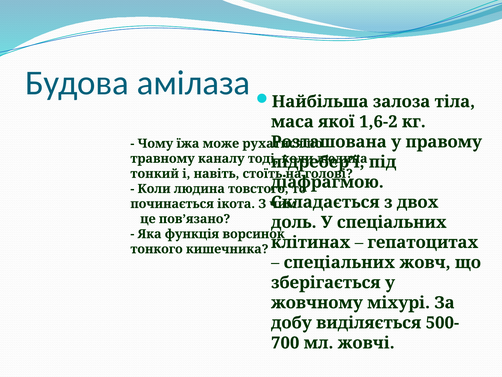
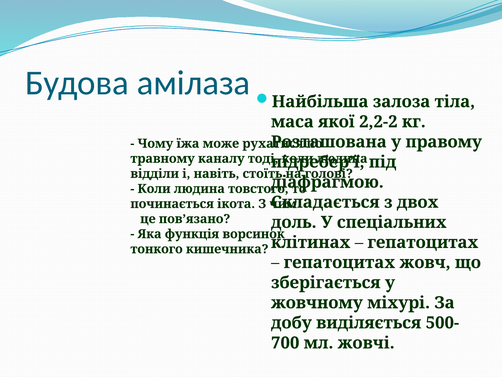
1,6-2: 1,6-2 -> 2,2-2
тонкий: тонкий -> відділи
спеціальних at (339, 262): спеціальних -> гепатоцитах
